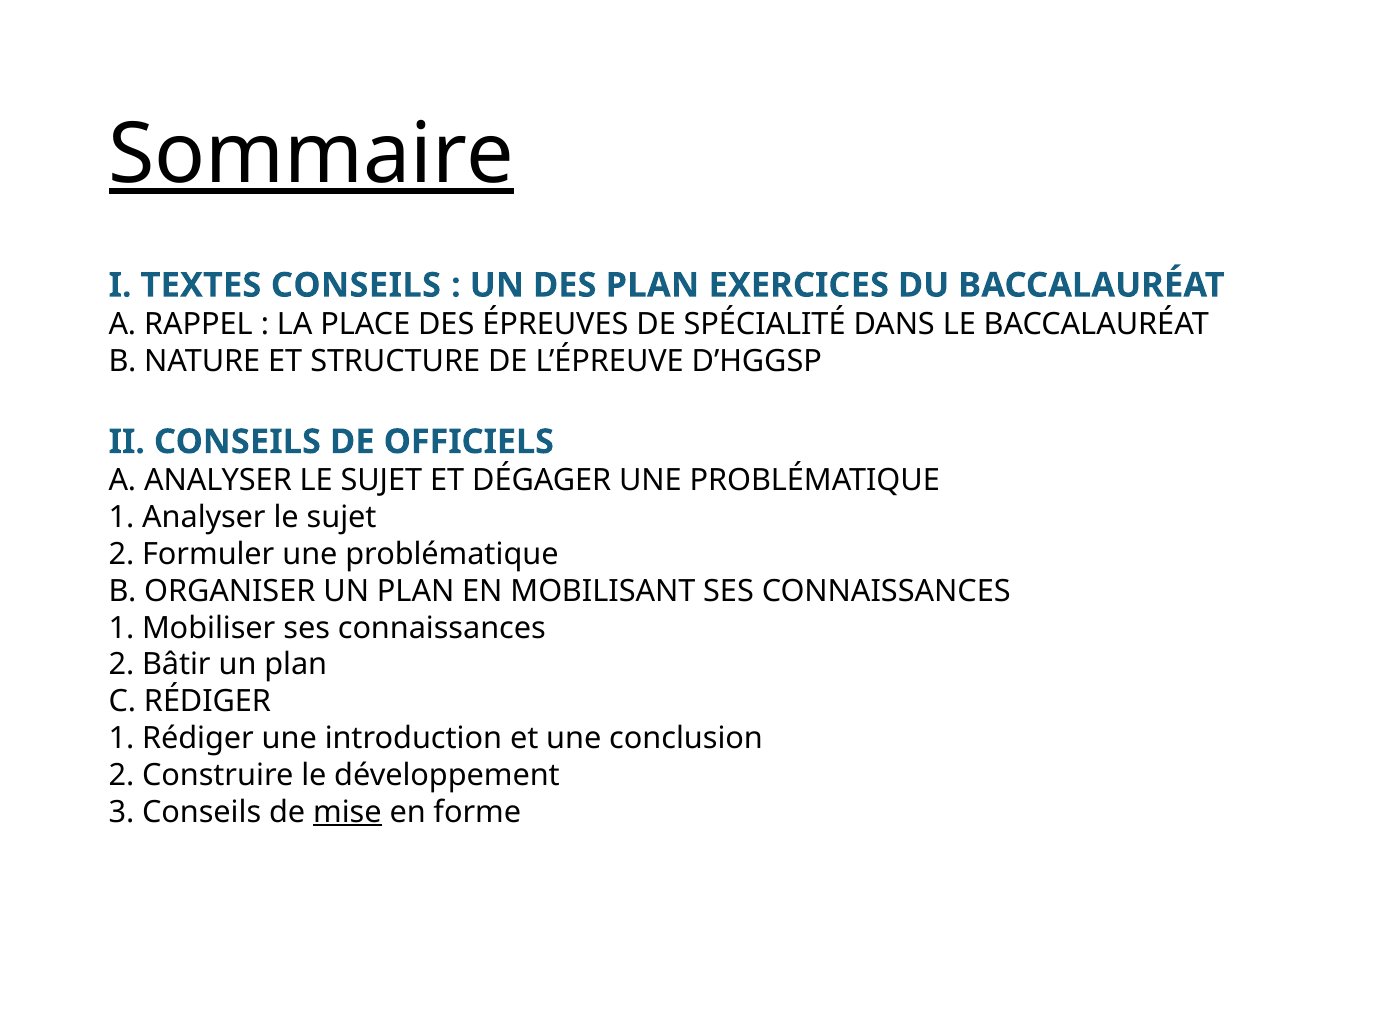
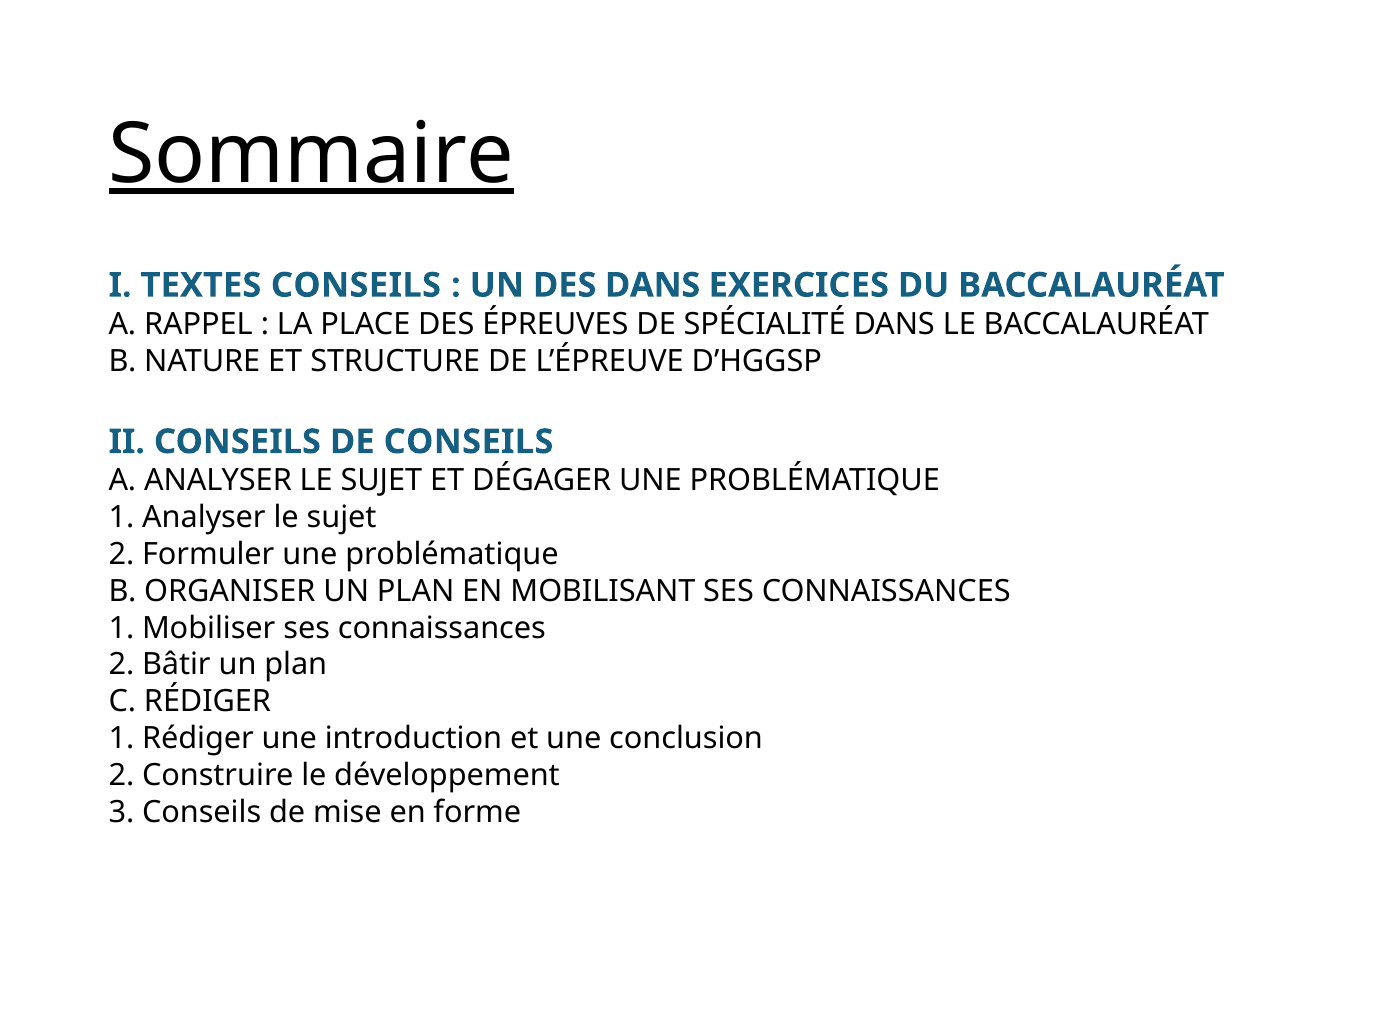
DES PLAN: PLAN -> DANS
DE OFFICIELS: OFFICIELS -> CONSEILS
mise underline: present -> none
